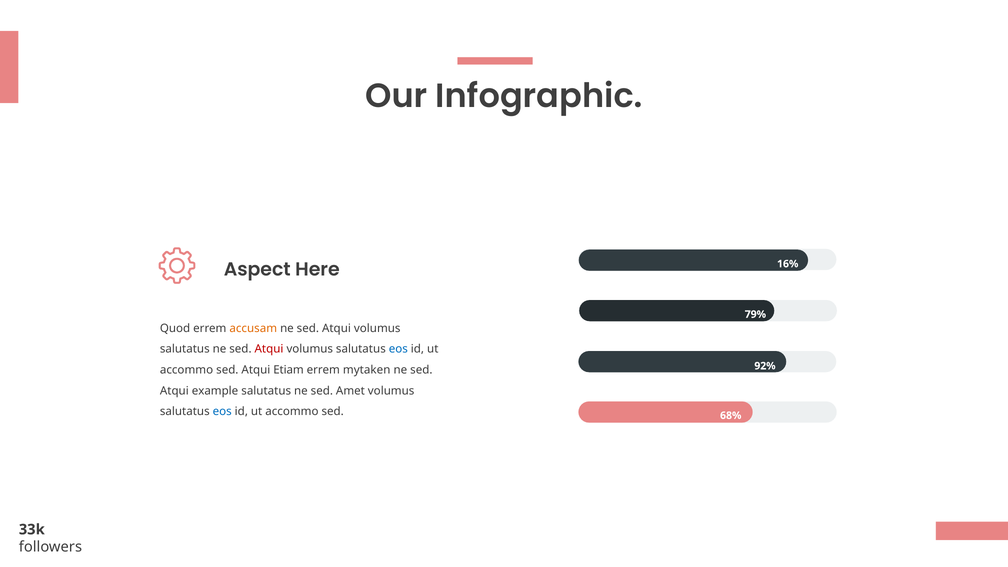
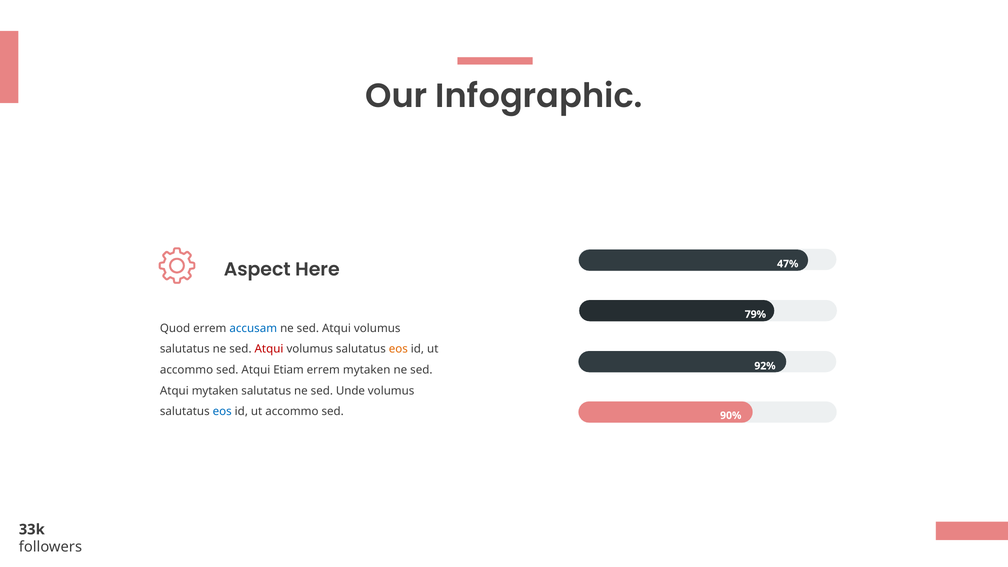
16%: 16% -> 47%
accusam colour: orange -> blue
eos at (398, 349) colour: blue -> orange
Atqui example: example -> mytaken
Amet: Amet -> Unde
68%: 68% -> 90%
